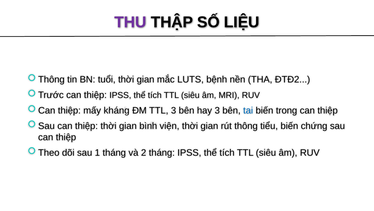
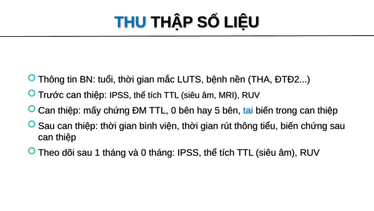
THU colour: purple -> blue
mấy kháng: kháng -> chứng
TTL 3: 3 -> 0
hay 3: 3 -> 5
và 2: 2 -> 0
